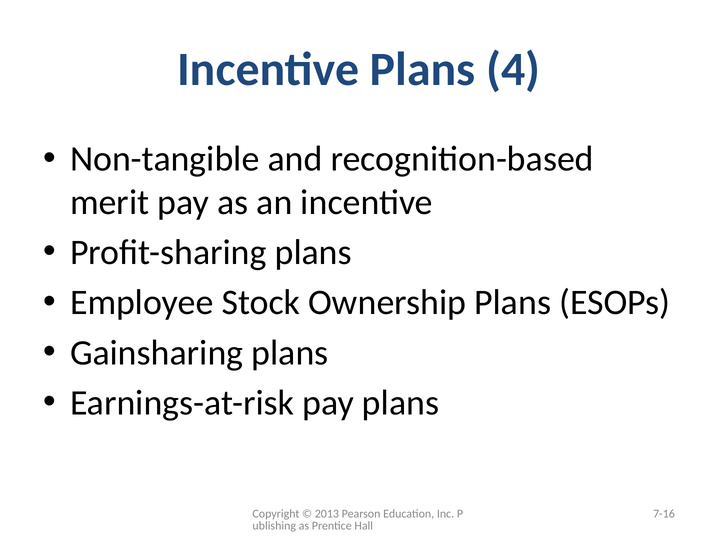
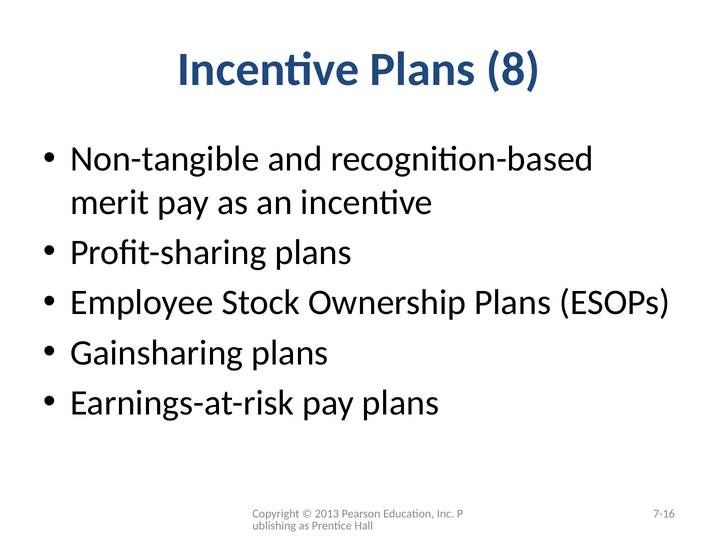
4: 4 -> 8
